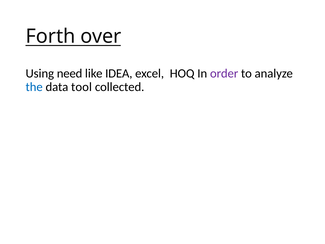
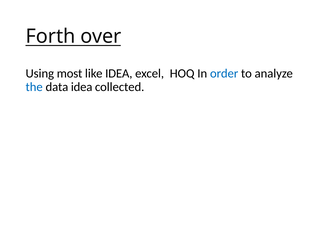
need: need -> most
order colour: purple -> blue
data tool: tool -> idea
